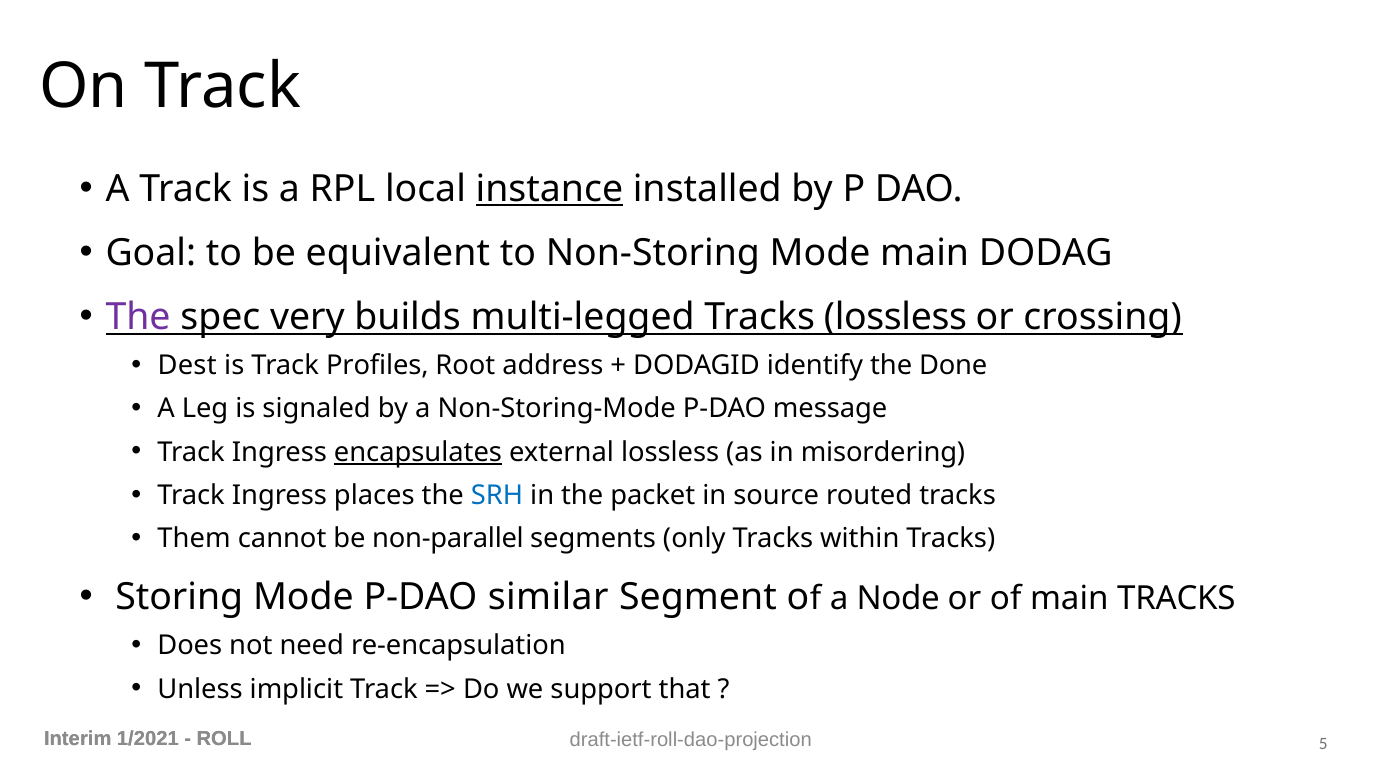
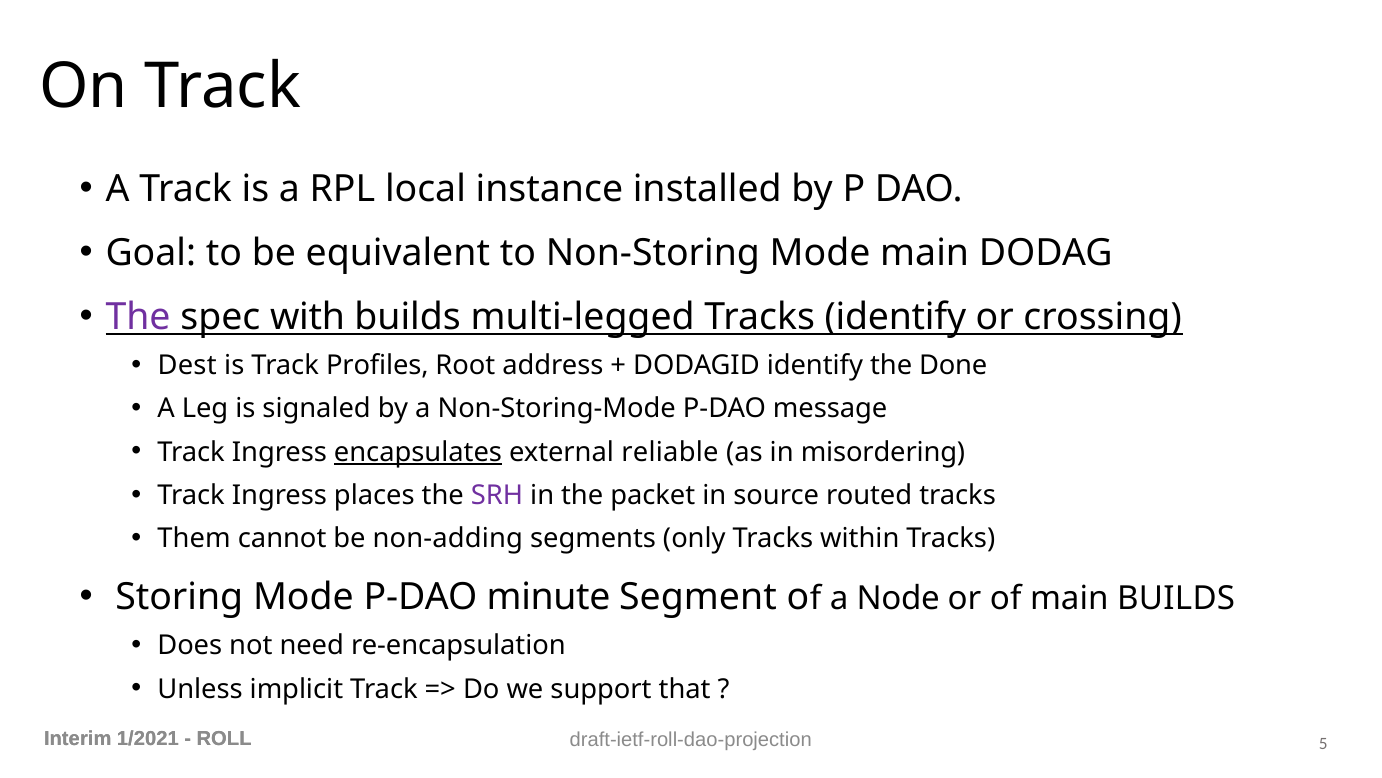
instance underline: present -> none
very: very -> with
Tracks lossless: lossless -> identify
external lossless: lossless -> reliable
SRH colour: blue -> purple
non-parallel: non-parallel -> non-adding
similar: similar -> minute
main TRACKS: TRACKS -> BUILDS
